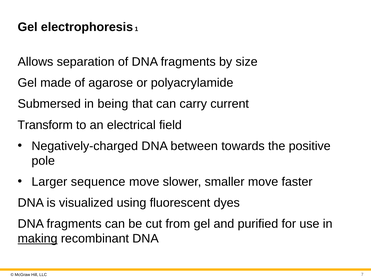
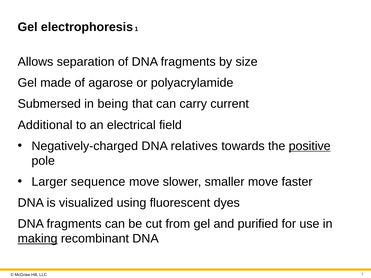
Transform: Transform -> Additional
between: between -> relatives
positive underline: none -> present
